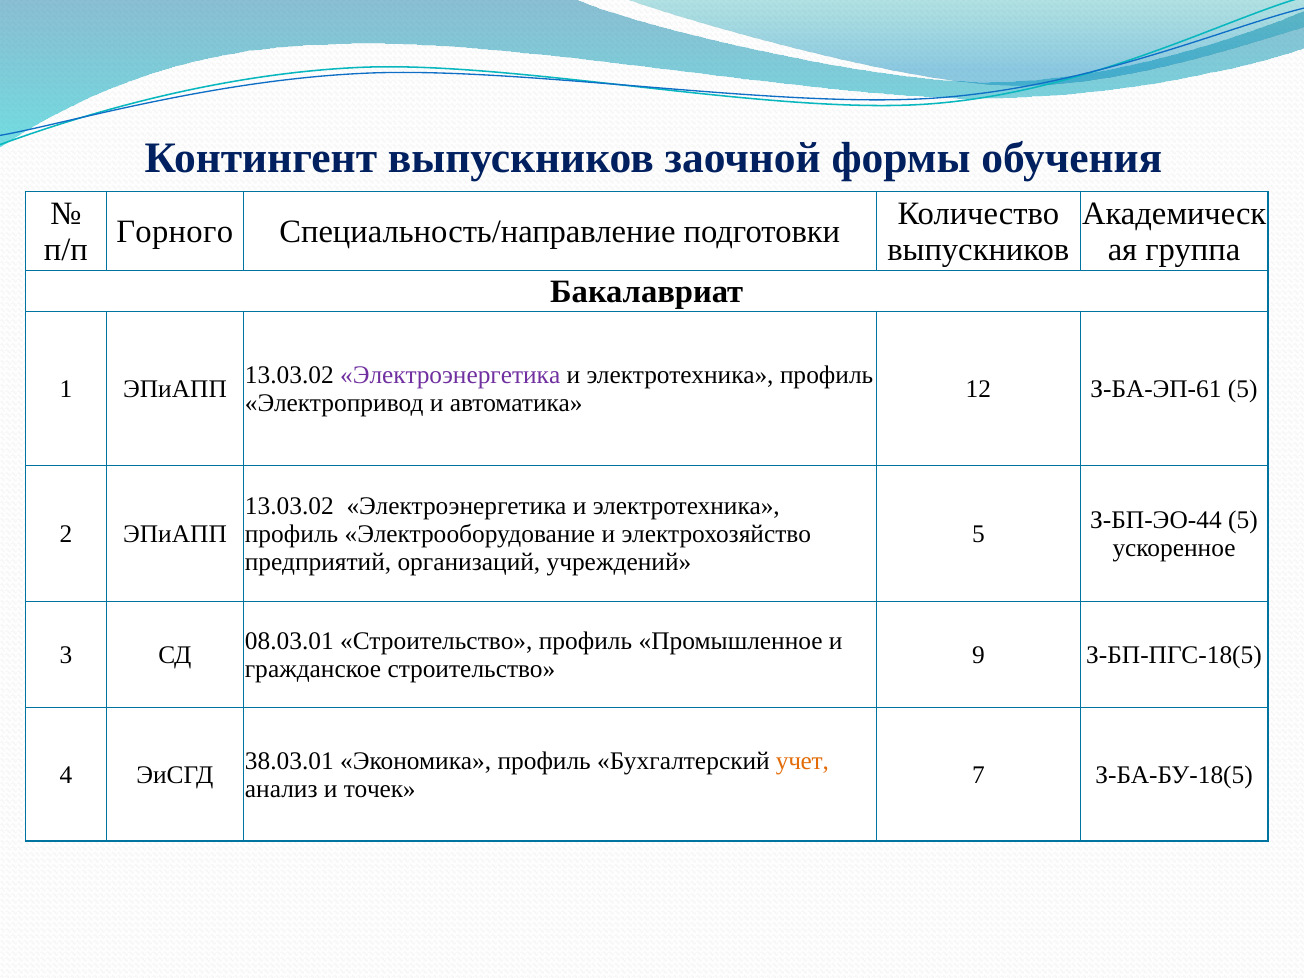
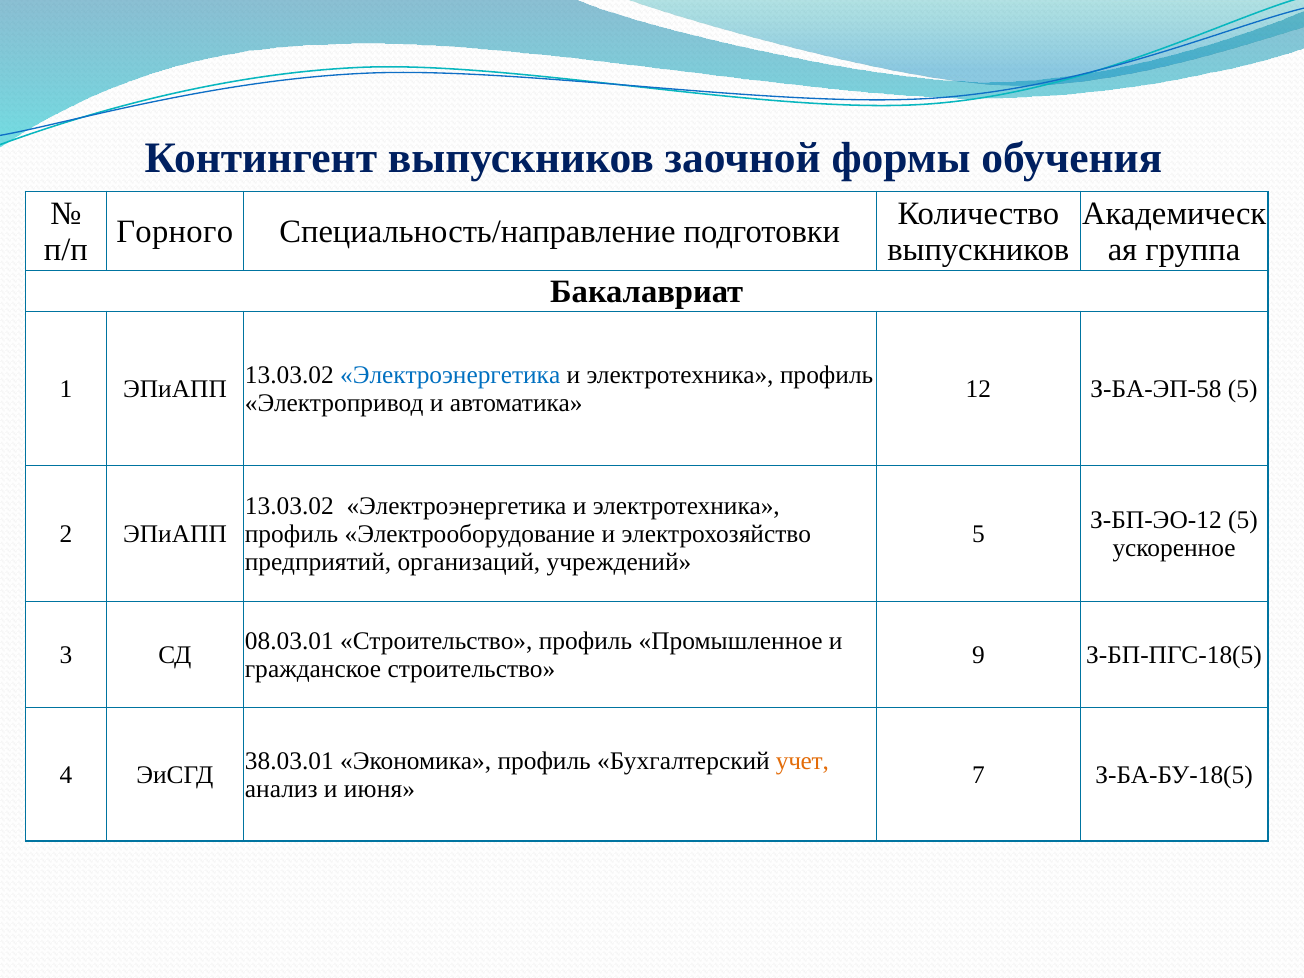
Электроэнергетика at (450, 375) colour: purple -> blue
З-БА-ЭП-61: З-БА-ЭП-61 -> З-БА-ЭП-58
З-БП-ЭО-44: З-БП-ЭО-44 -> З-БП-ЭО-12
точек: точек -> июня
